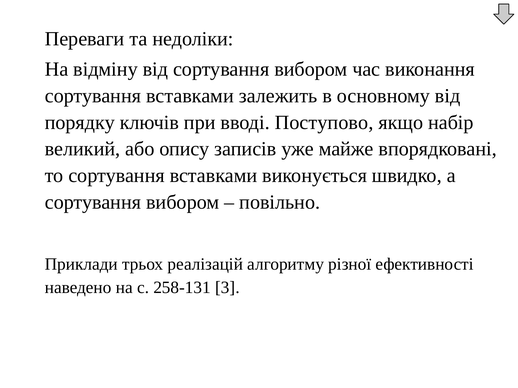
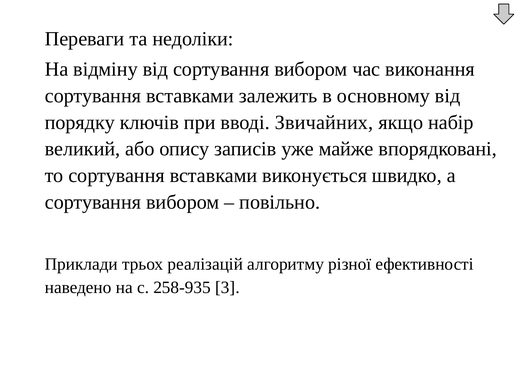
Поступово: Поступово -> Звичайних
258-131: 258-131 -> 258-935
